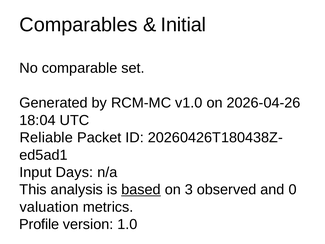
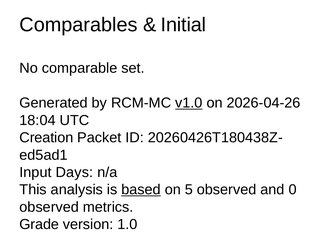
v1.0 underline: none -> present
Reliable: Reliable -> Creation
3: 3 -> 5
valuation at (49, 207): valuation -> observed
Profile: Profile -> Grade
